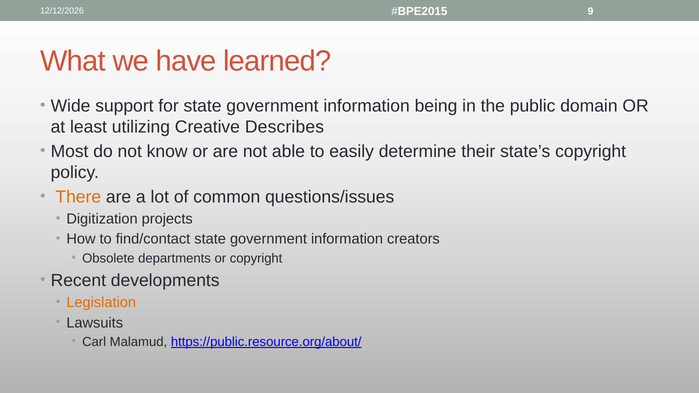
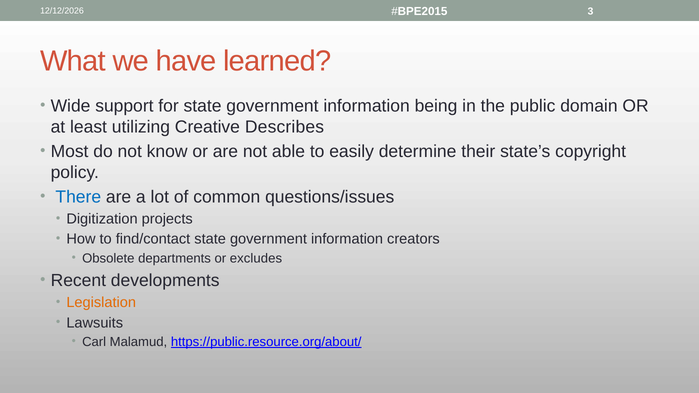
9: 9 -> 3
There colour: orange -> blue
or copyright: copyright -> excludes
